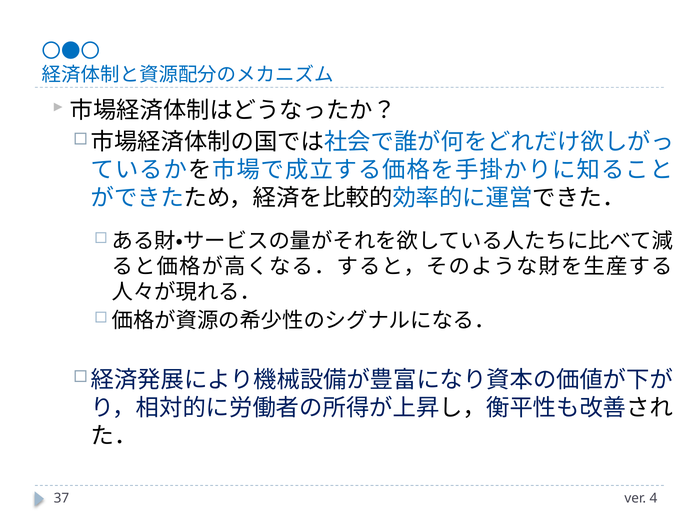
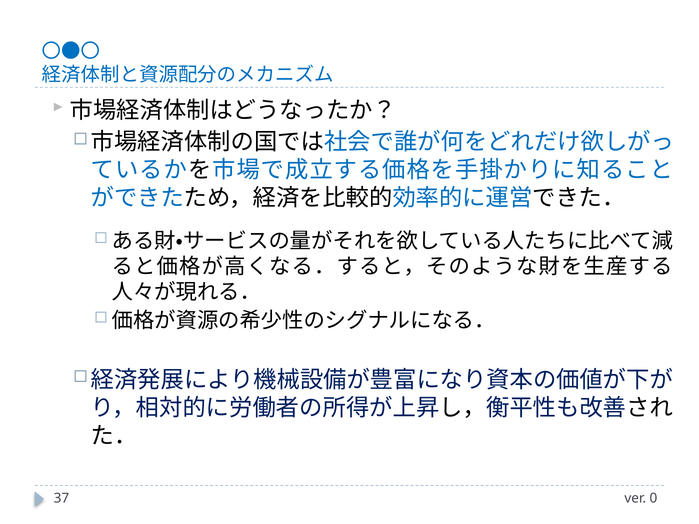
4: 4 -> 0
